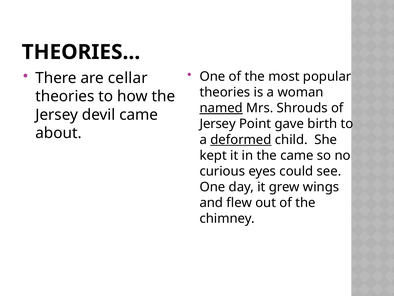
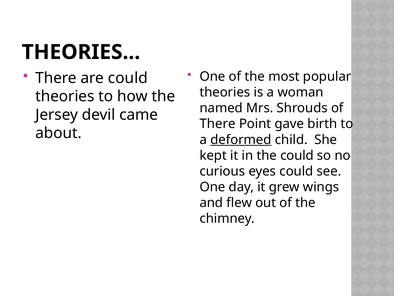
are cellar: cellar -> could
named underline: present -> none
Jersey at (218, 124): Jersey -> There
the came: came -> could
